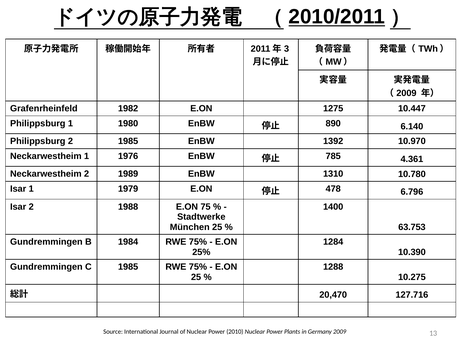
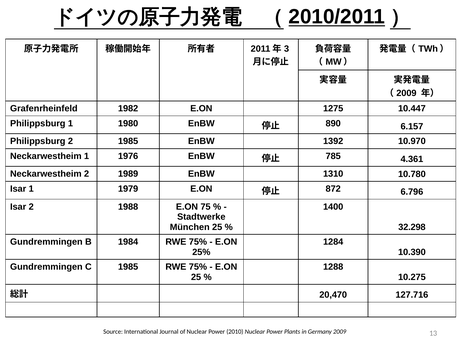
6.140: 6.140 -> 6.157
478: 478 -> 872
63.753: 63.753 -> 32.298
